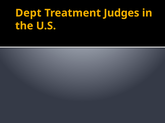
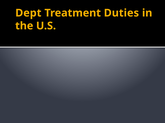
Judges: Judges -> Duties
